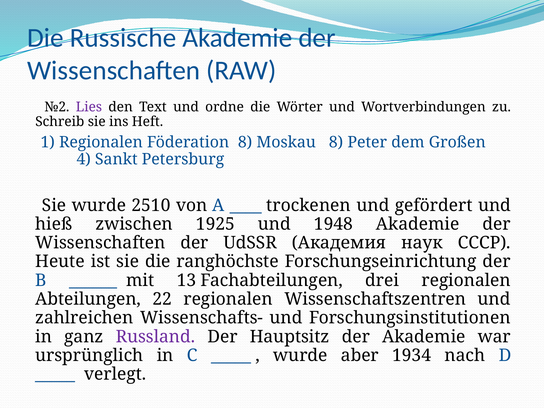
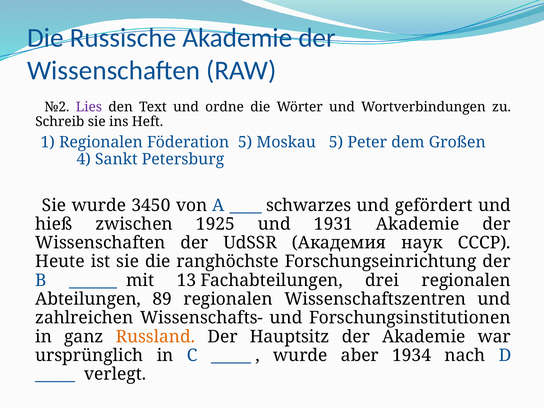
Föderation 8: 8 -> 5
Moskau 8: 8 -> 5
2510: 2510 -> 3450
trockenen: trockenen -> schwarzes
1948: 1948 -> 1931
22: 22 -> 89
Russland colour: purple -> orange
